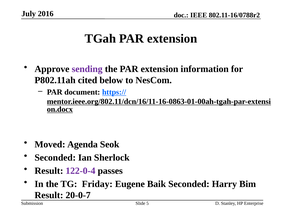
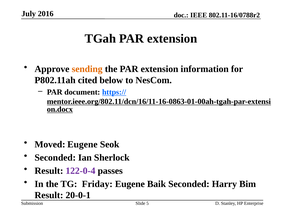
sending colour: purple -> orange
Moved Agenda: Agenda -> Eugene
20-0-7: 20-0-7 -> 20-0-1
